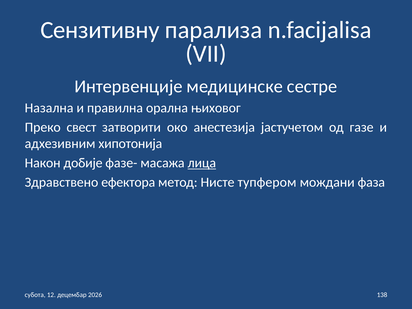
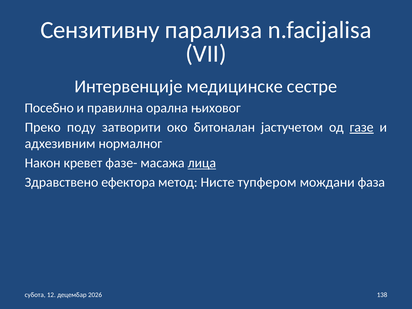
Назална: Назална -> Посебно
свест: свест -> поду
анестезија: анестезија -> битоналан
газе underline: none -> present
хипотонија: хипотонија -> нормалног
добије: добије -> кревет
